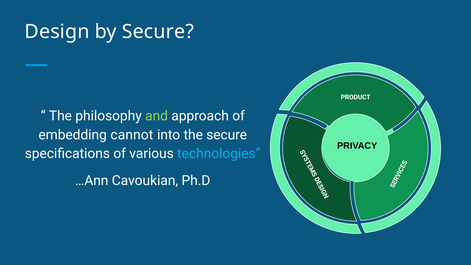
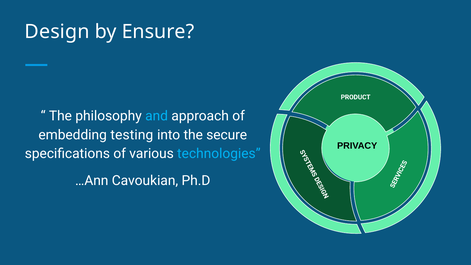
by Secure: Secure -> Ensure
and colour: light green -> light blue
cannot: cannot -> testing
